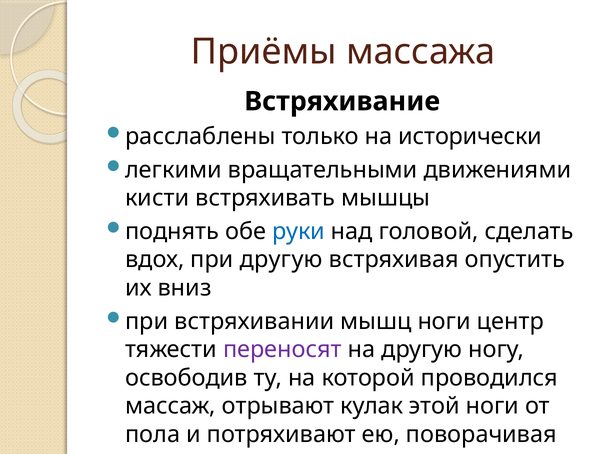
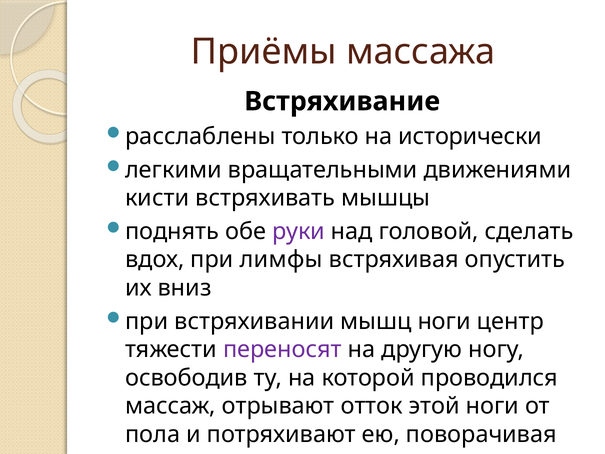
руки colour: blue -> purple
при другую: другую -> лимфы
кулак: кулак -> отток
